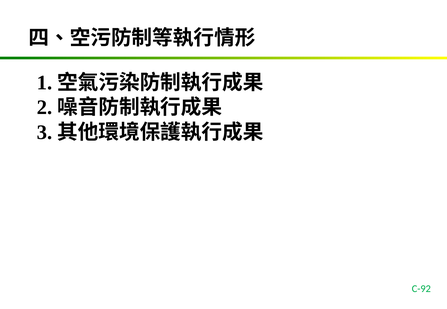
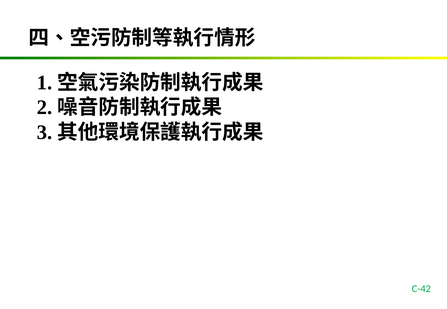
C-92: C-92 -> C-42
